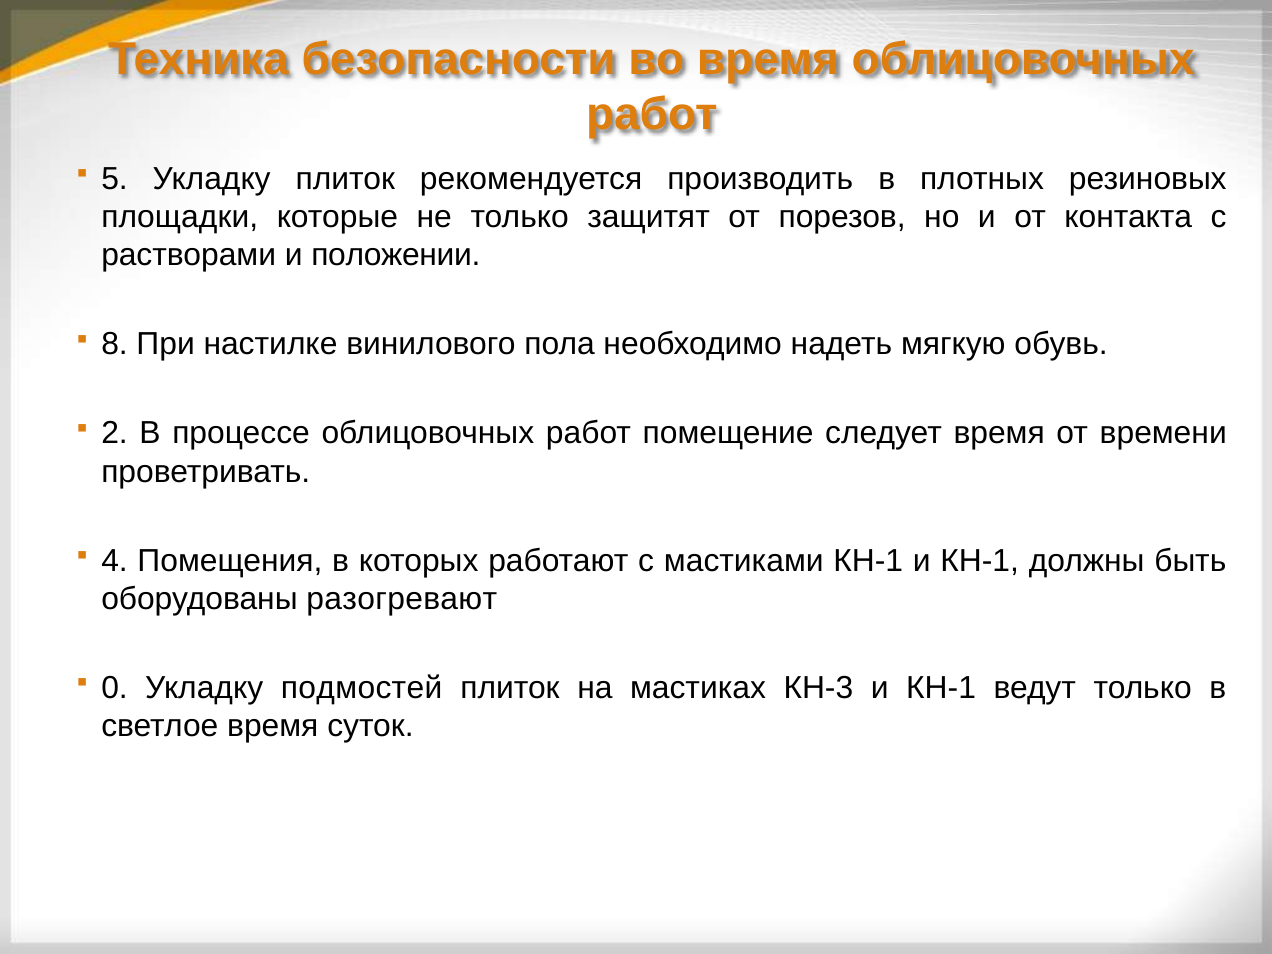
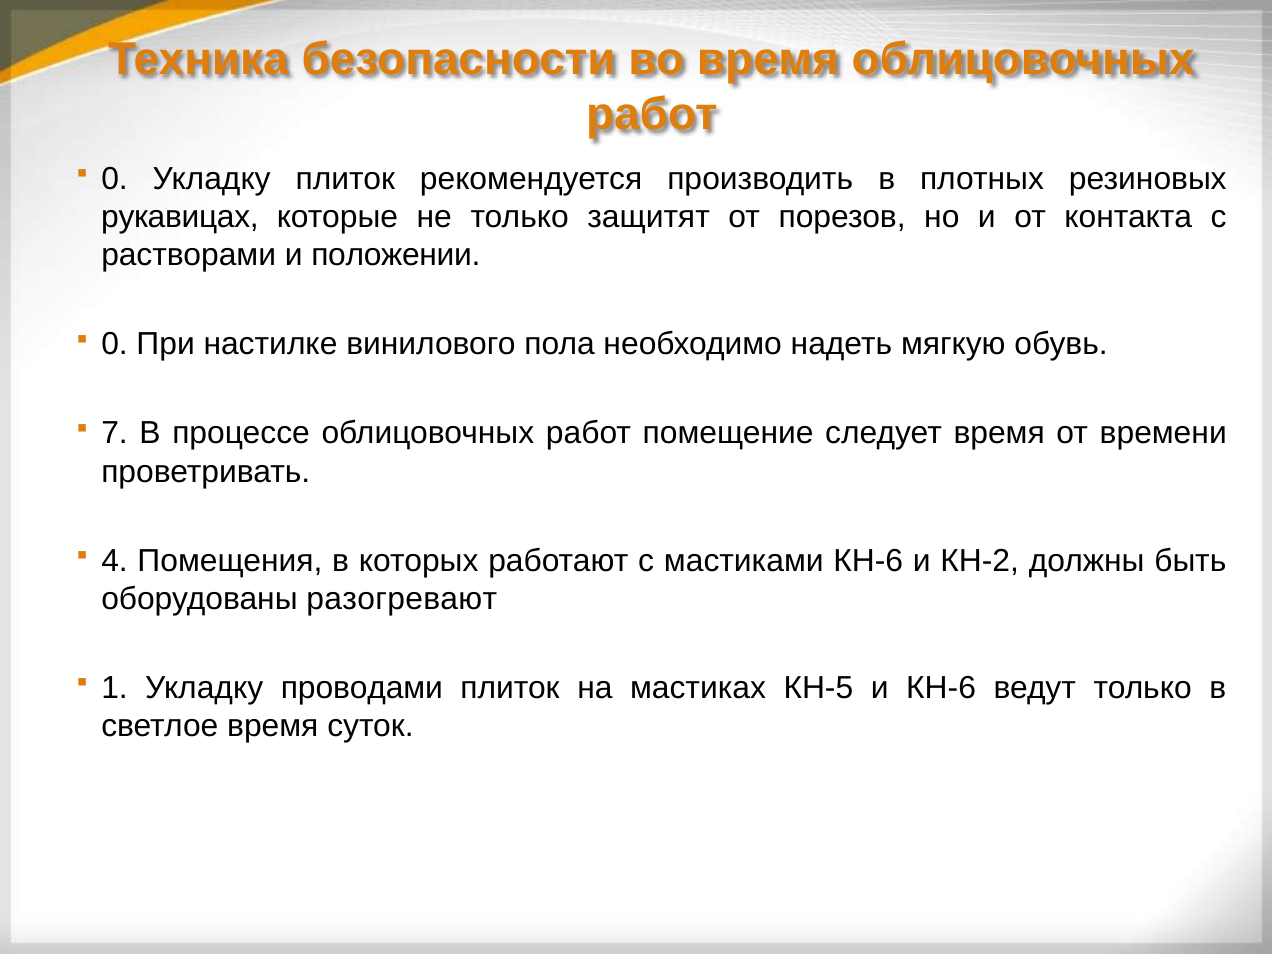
5 at (114, 179): 5 -> 0
площадки: площадки -> рукавицах
8 at (114, 344): 8 -> 0
2: 2 -> 7
мастиками КН-1: КН-1 -> КН-6
КН-1 at (980, 561): КН-1 -> КН-2
0: 0 -> 1
подмостей: подмостей -> проводами
КН-3: КН-3 -> КН-5
КН-1 at (941, 688): КН-1 -> КН-6
